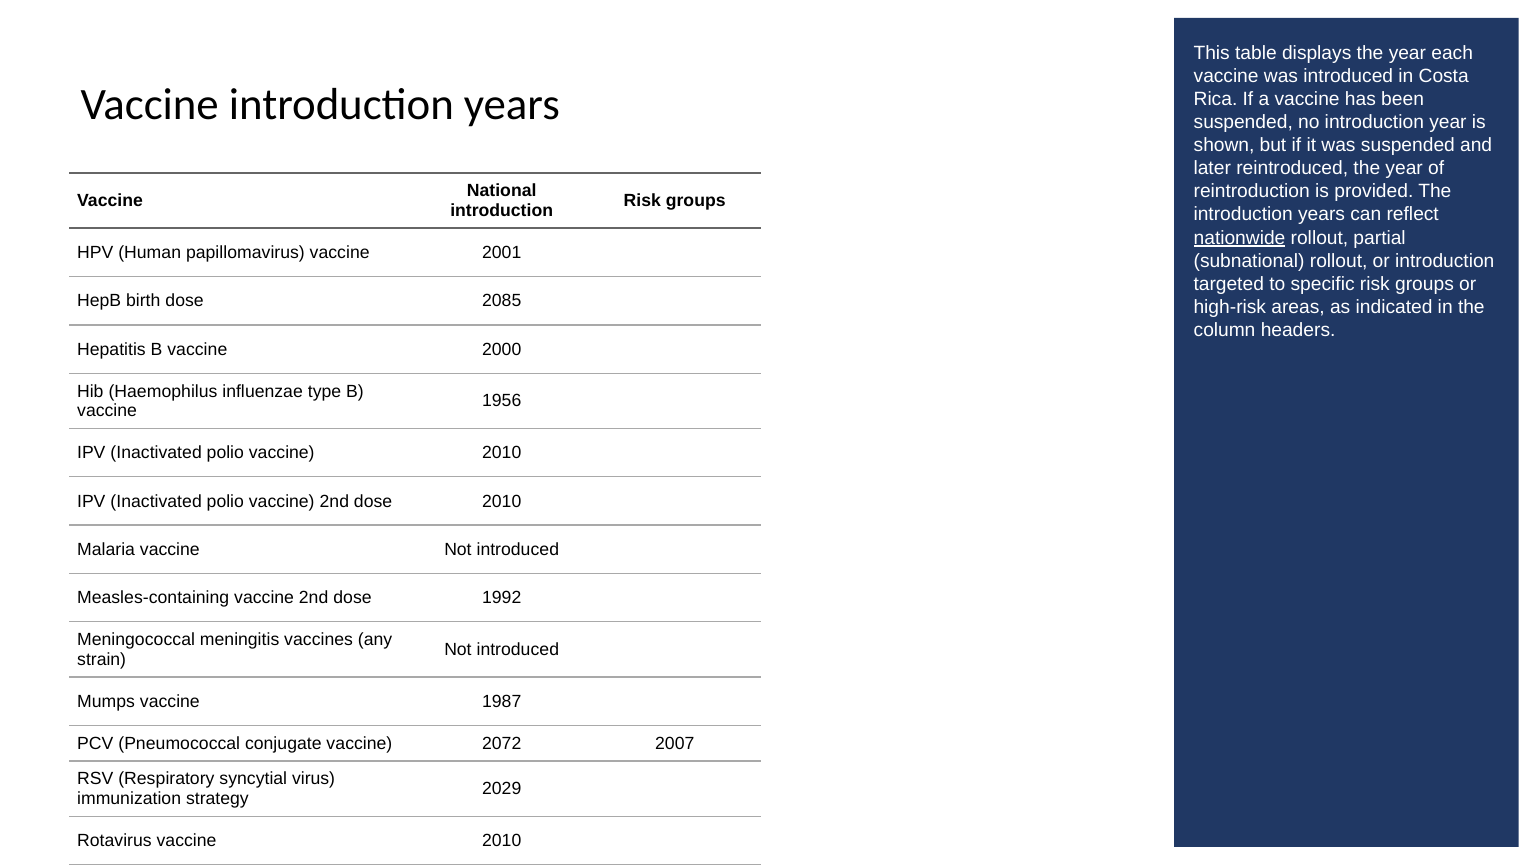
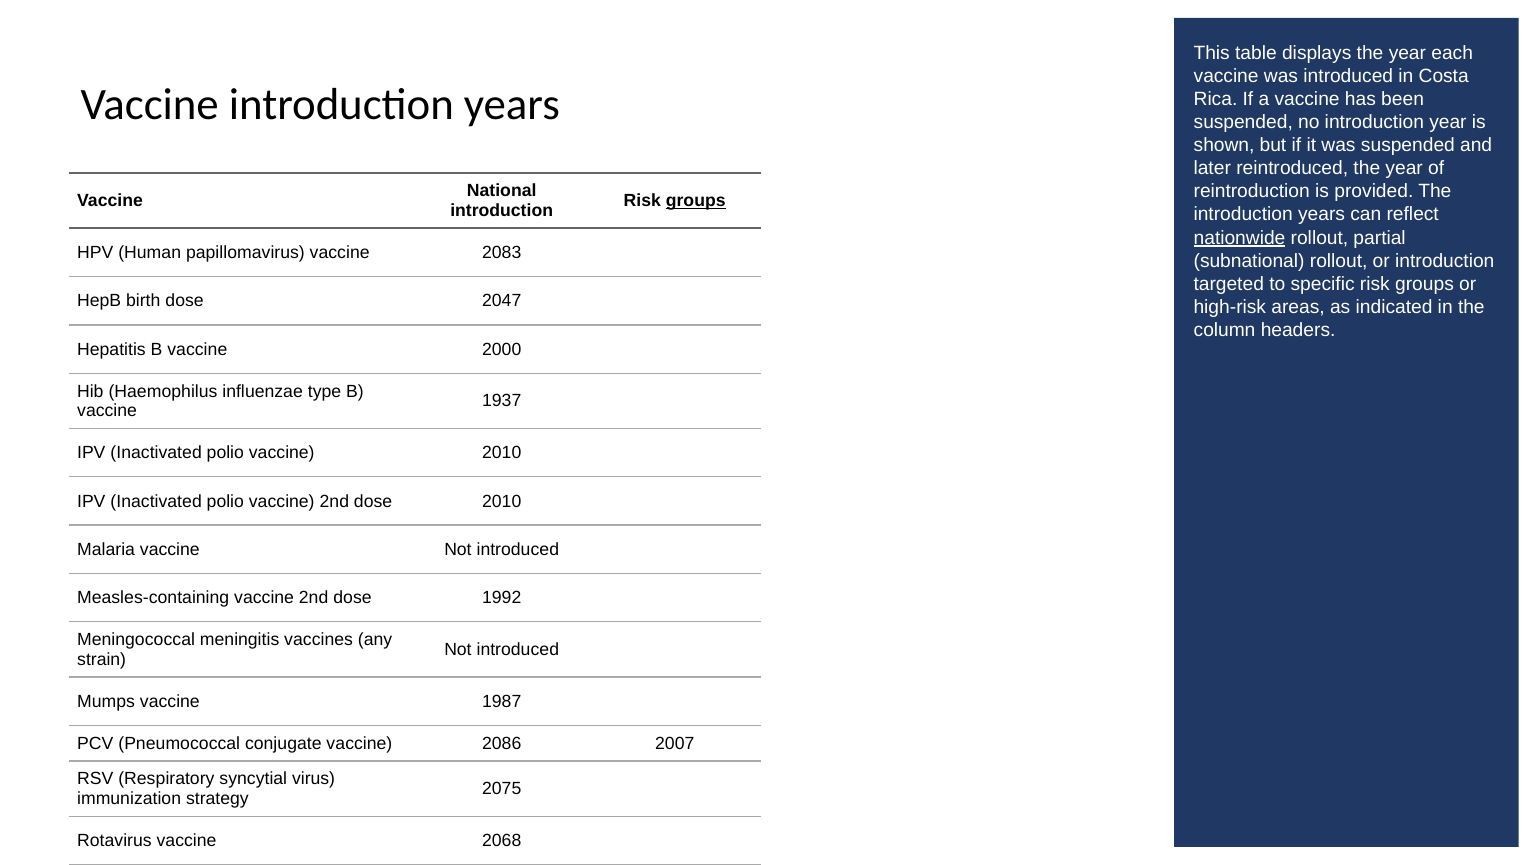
groups at (696, 201) underline: none -> present
2001: 2001 -> 2083
2085: 2085 -> 2047
1956: 1956 -> 1937
2072: 2072 -> 2086
2029: 2029 -> 2075
Rotavirus vaccine 2010: 2010 -> 2068
